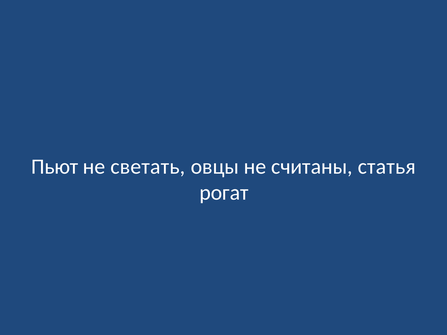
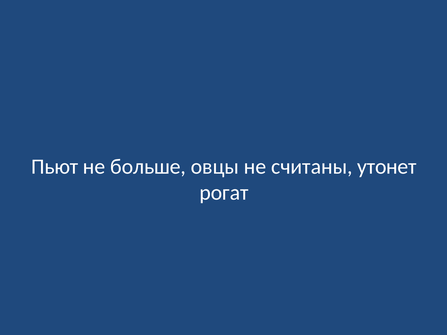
светать: светать -> больше
статья: статья -> утонет
